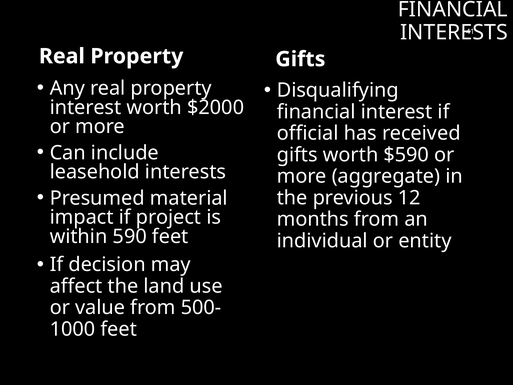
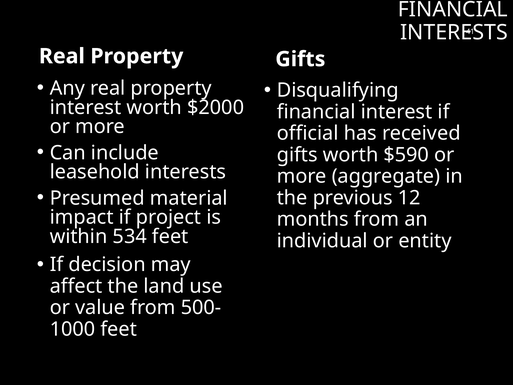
590: 590 -> 534
